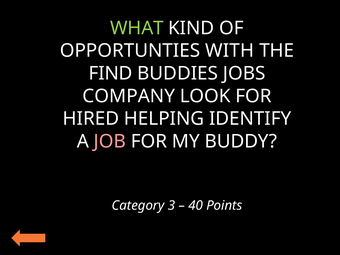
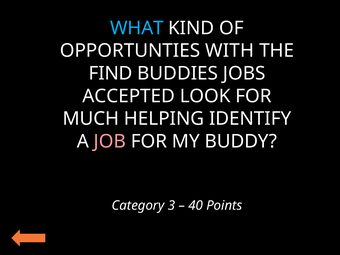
WHAT colour: light green -> light blue
COMPANY: COMPANY -> ACCEPTED
HIRED: HIRED -> MUCH
